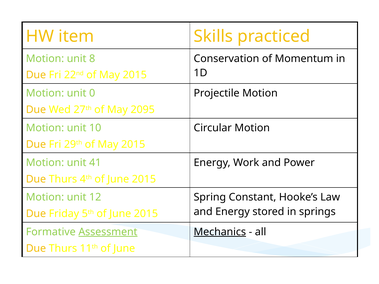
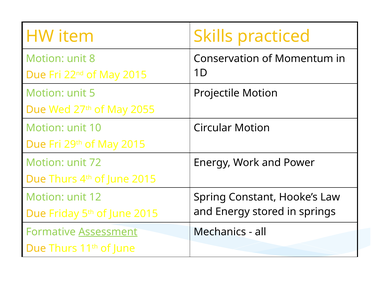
0: 0 -> 5
2095: 2095 -> 2055
41: 41 -> 72
Mechanics underline: present -> none
